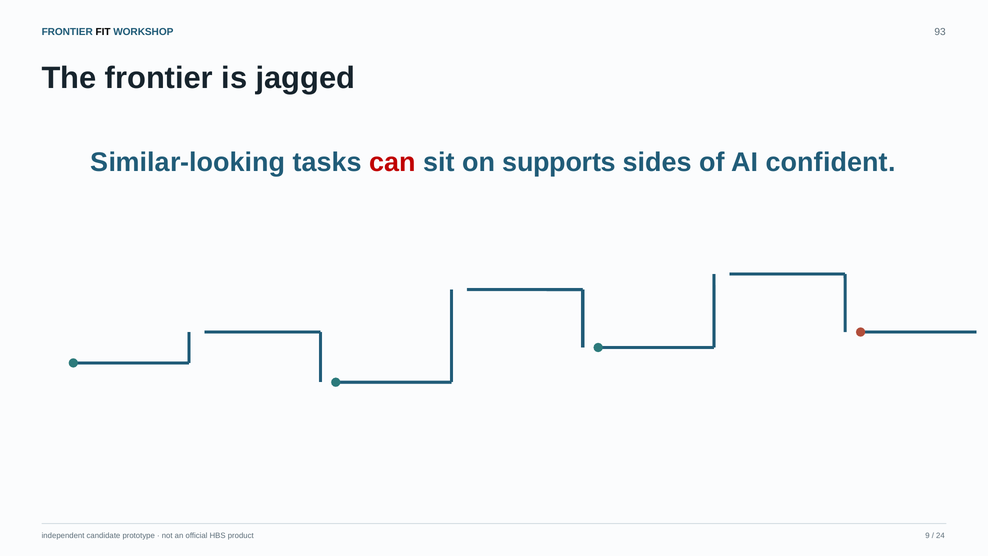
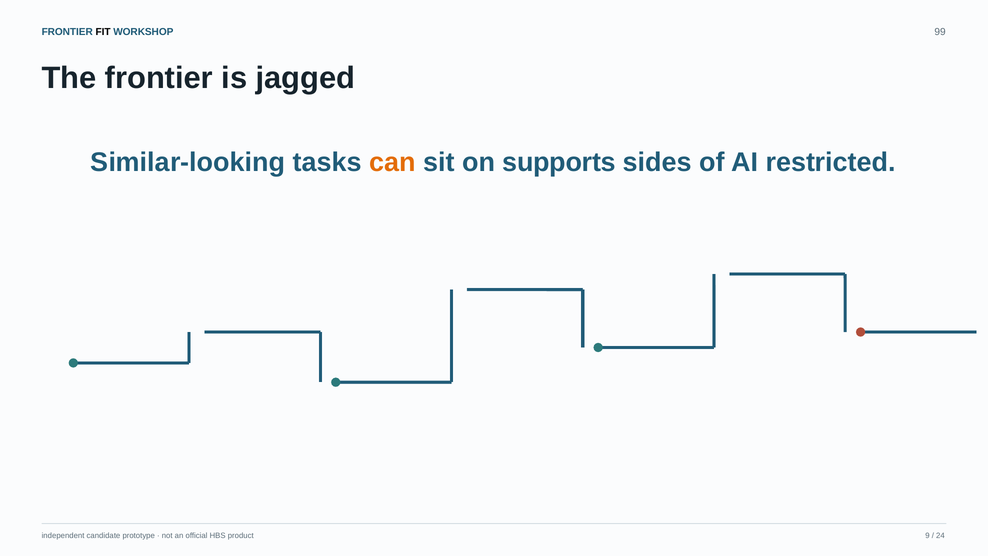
93: 93 -> 99
can colour: red -> orange
confident: confident -> restricted
